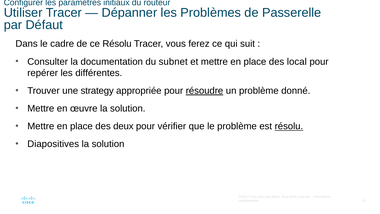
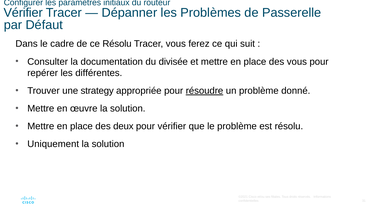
Utiliser at (23, 13): Utiliser -> Vérifier
subnet: subnet -> divisée
des local: local -> vous
résolu at (289, 126) underline: present -> none
Diapositives: Diapositives -> Uniquement
